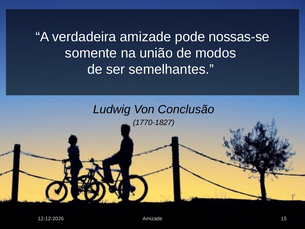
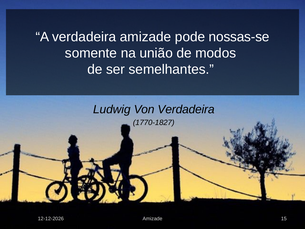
Von Conclusão: Conclusão -> Verdadeira
